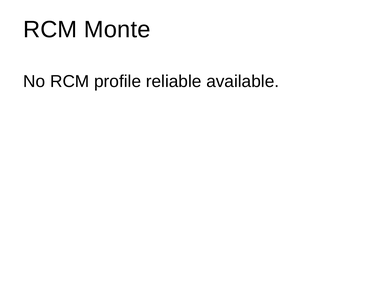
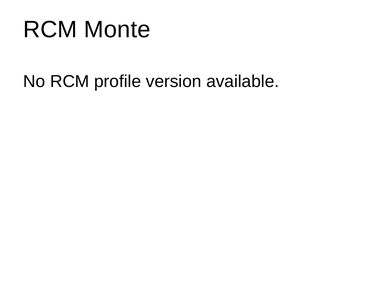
reliable: reliable -> version
